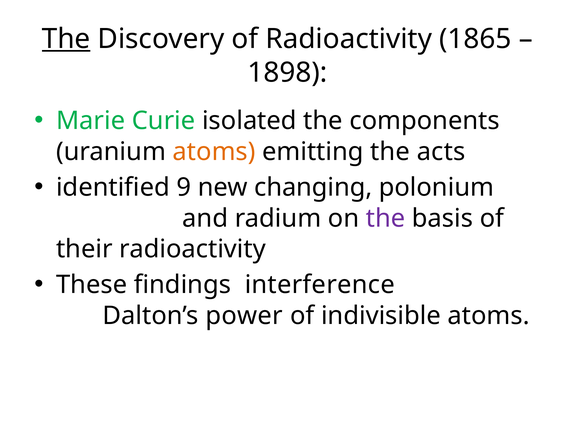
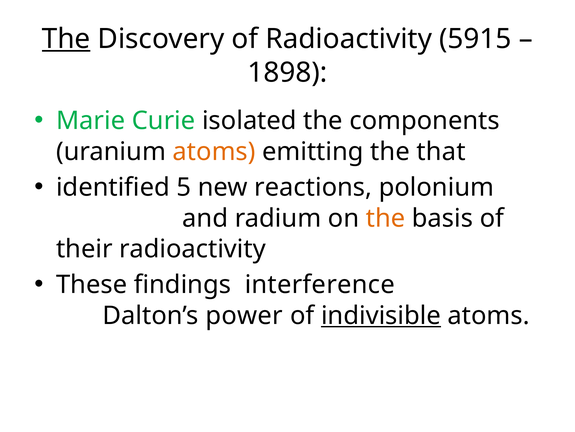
1865: 1865 -> 5915
acts: acts -> that
9: 9 -> 5
changing: changing -> reactions
the at (386, 218) colour: purple -> orange
indivisible underline: none -> present
